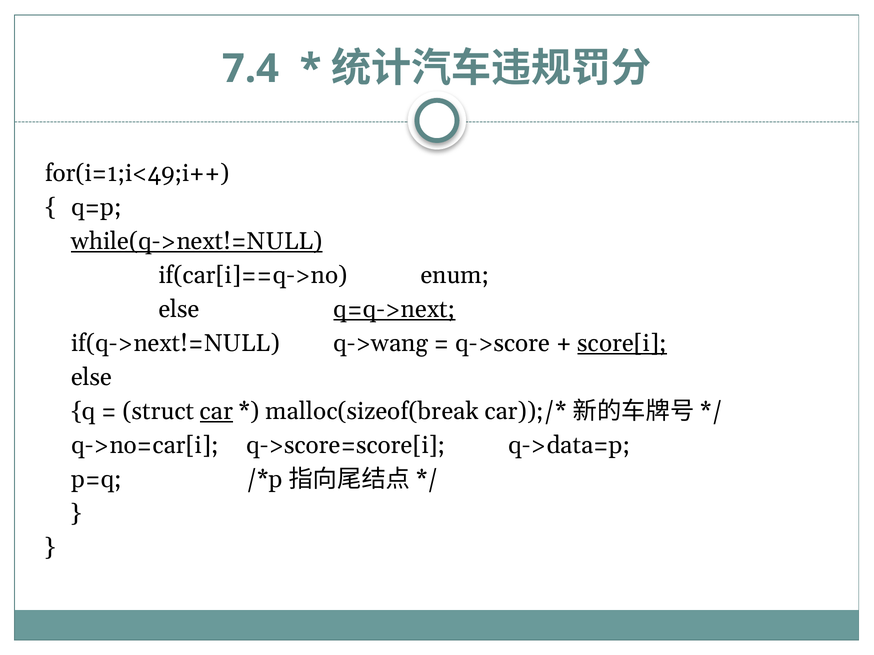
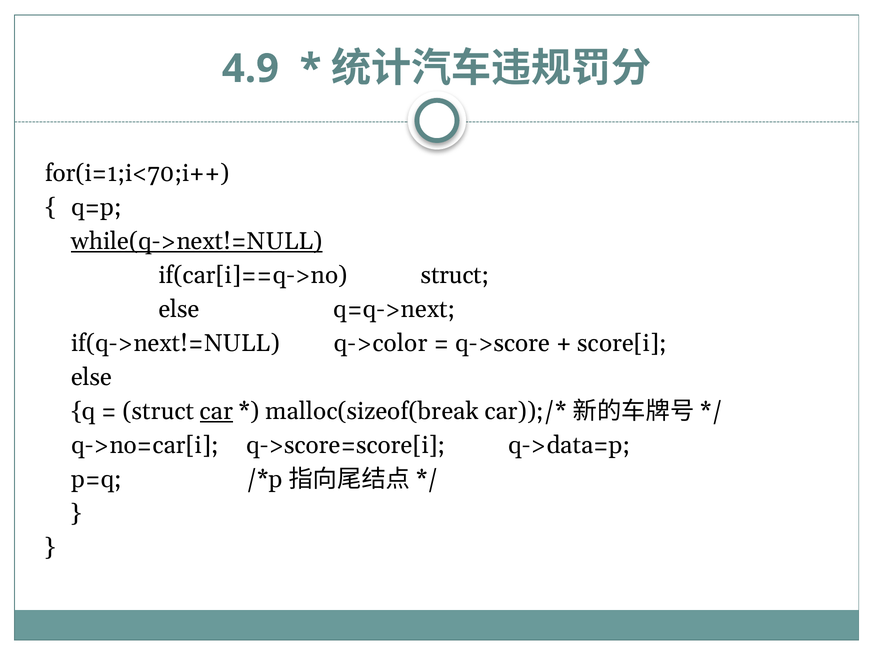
7.4: 7.4 -> 4.9
for(i=1;i<49;i++: for(i=1;i<49;i++ -> for(i=1;i<70;i++
if(car[i]==q->no enum: enum -> struct
q=q->next underline: present -> none
q->wang: q->wang -> q->color
score[i underline: present -> none
